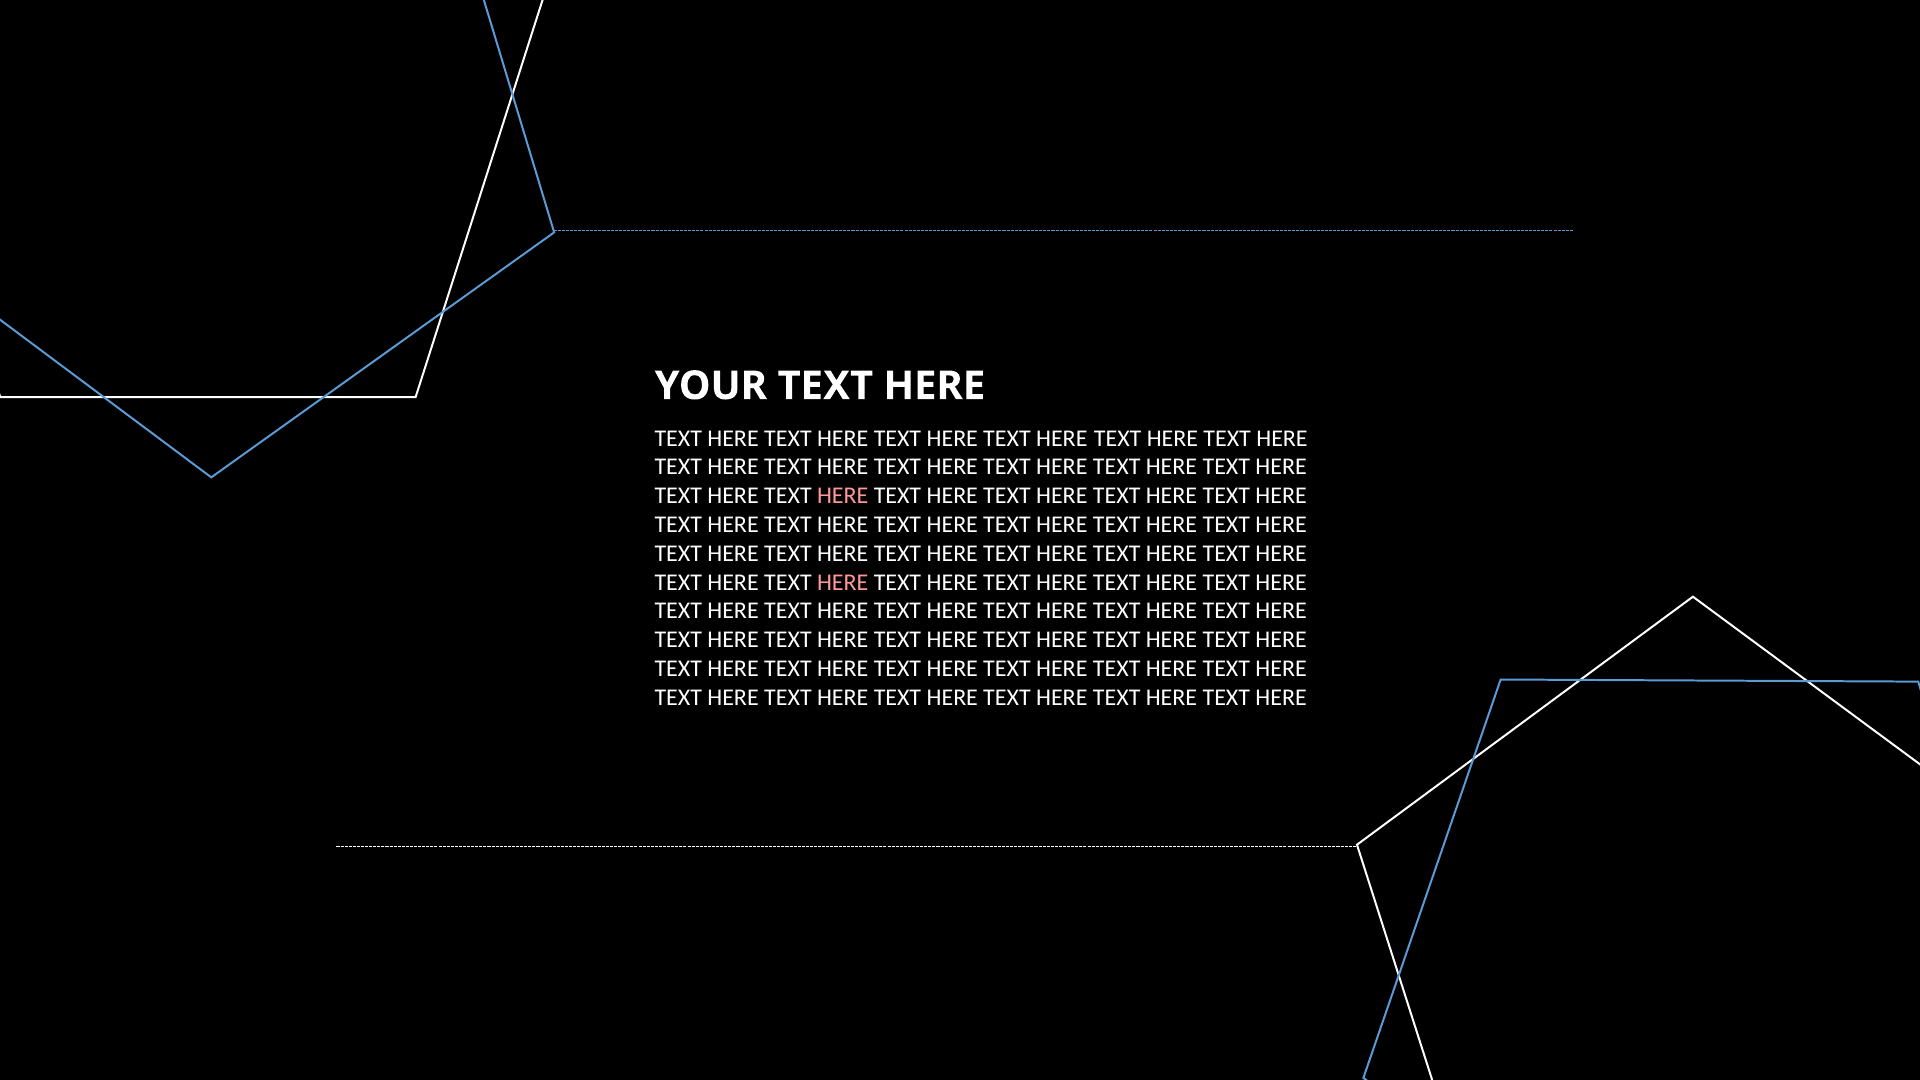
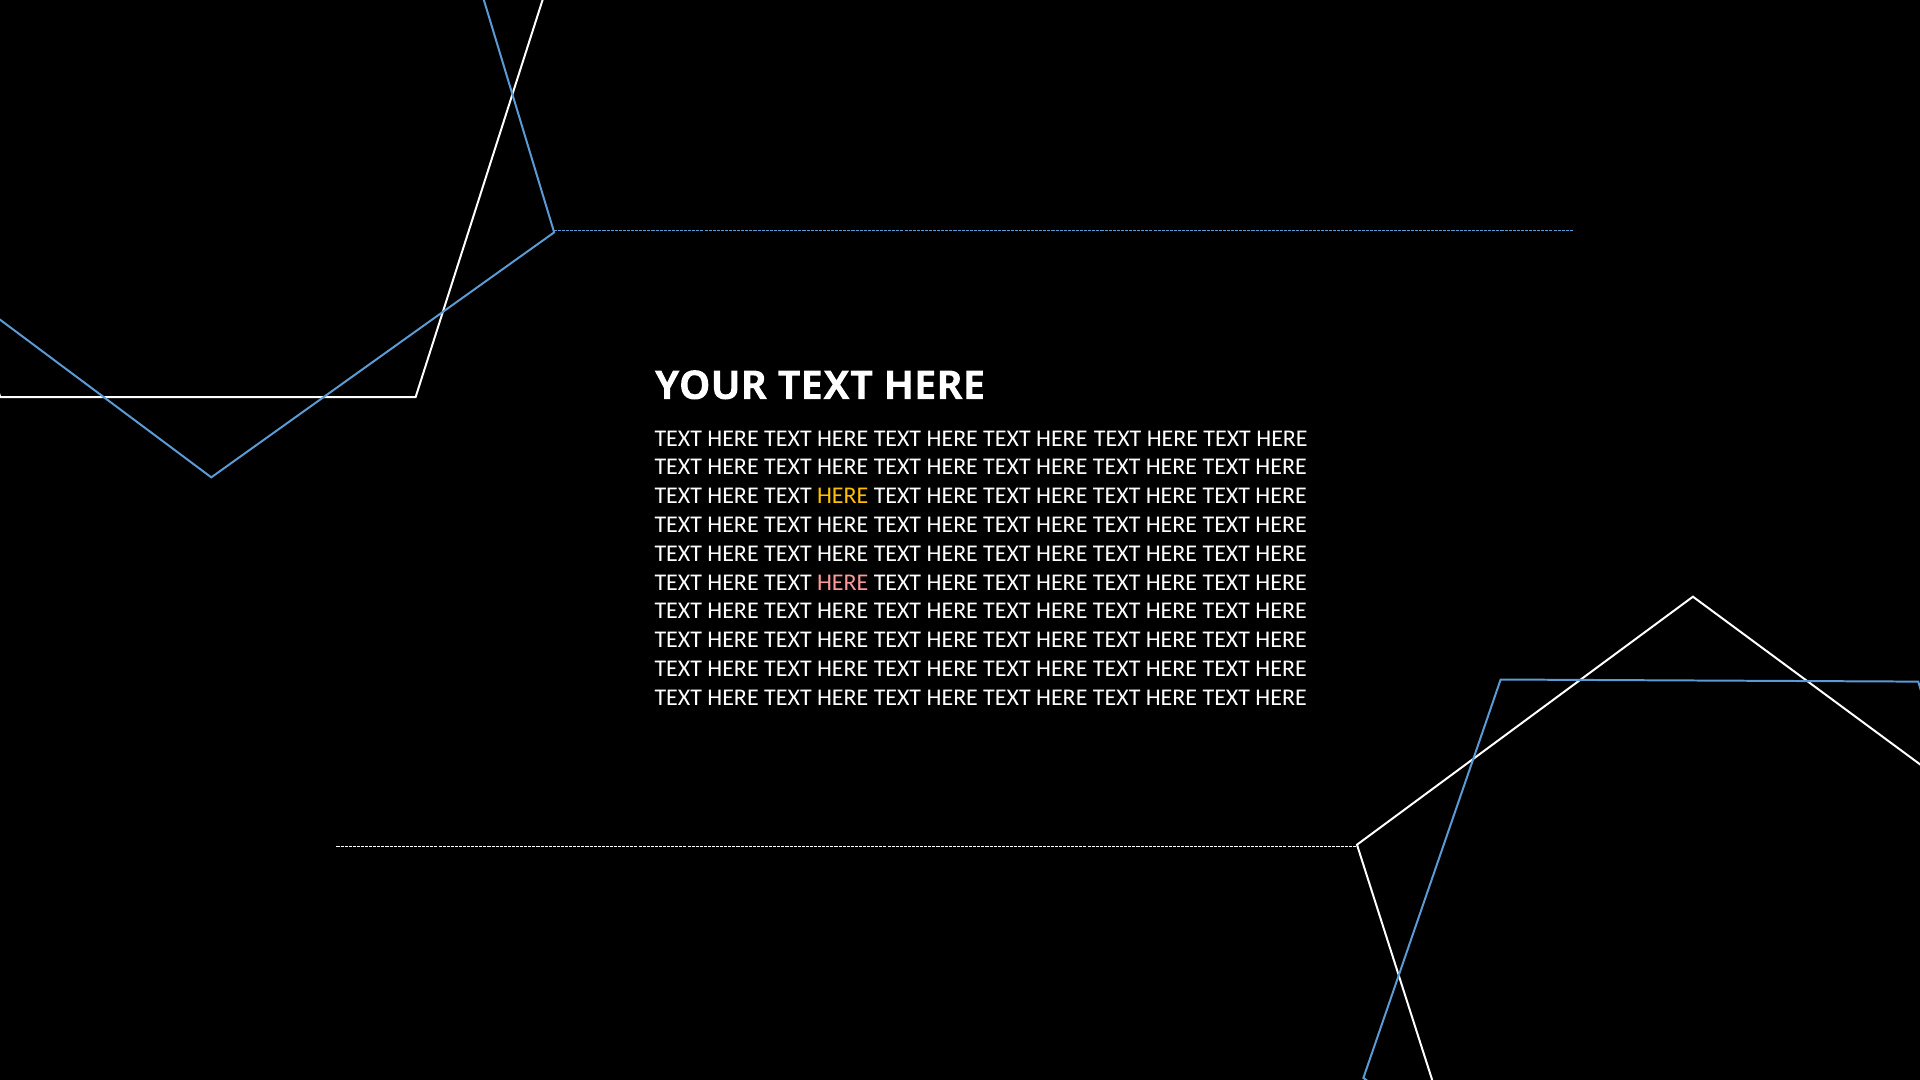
HERE at (843, 496) colour: pink -> yellow
